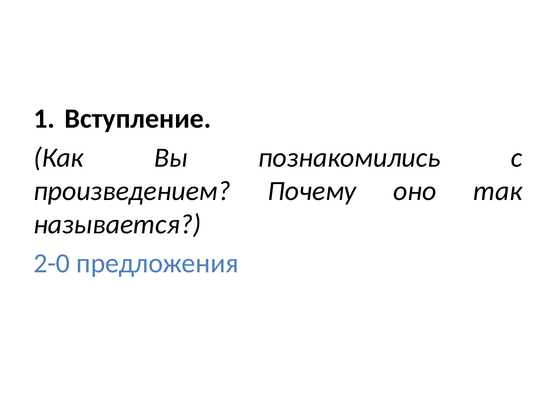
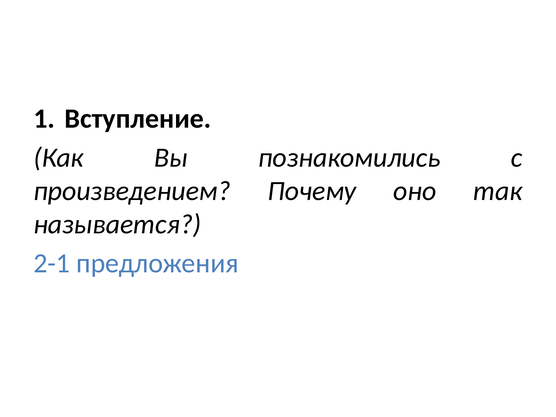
2-0: 2-0 -> 2-1
